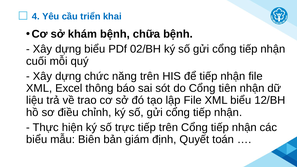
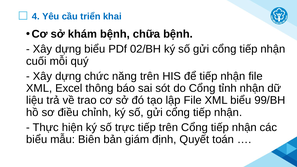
tiên: tiên -> tỉnh
12/BH: 12/BH -> 99/BH
